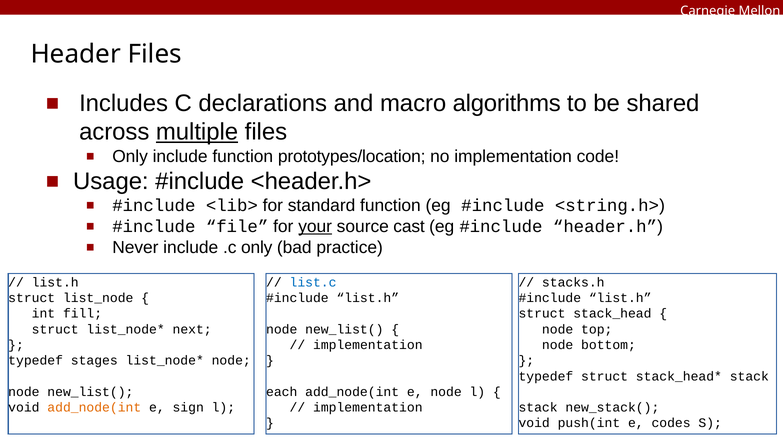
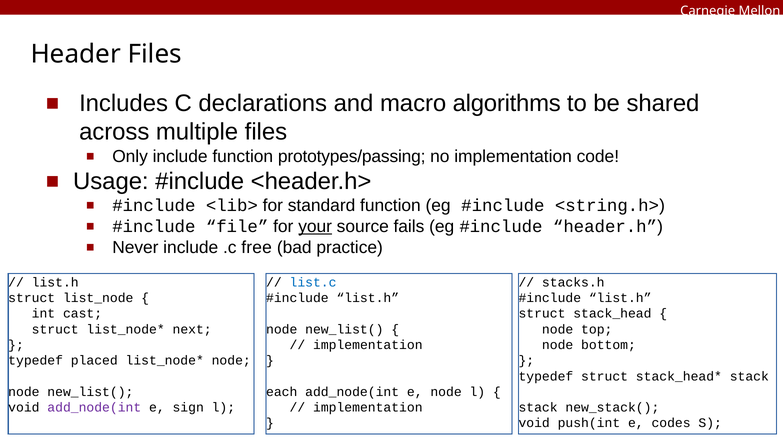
multiple underline: present -> none
prototypes/location: prototypes/location -> prototypes/passing
cast: cast -> fails
.c only: only -> free
fill: fill -> cast
stages: stages -> placed
add_node(int at (94, 408) colour: orange -> purple
